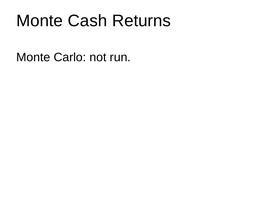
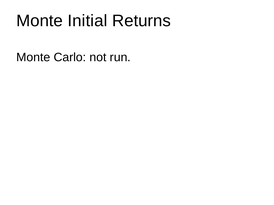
Cash: Cash -> Initial
